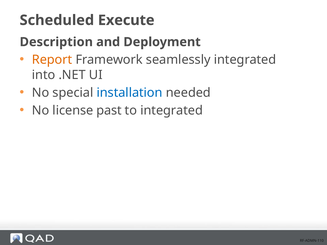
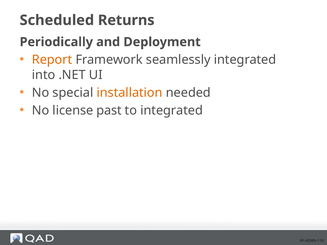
Execute: Execute -> Returns
Description: Description -> Periodically
installation colour: blue -> orange
